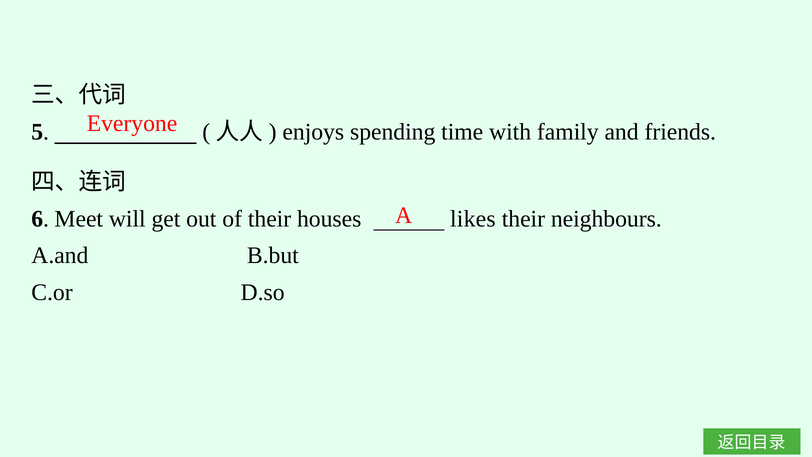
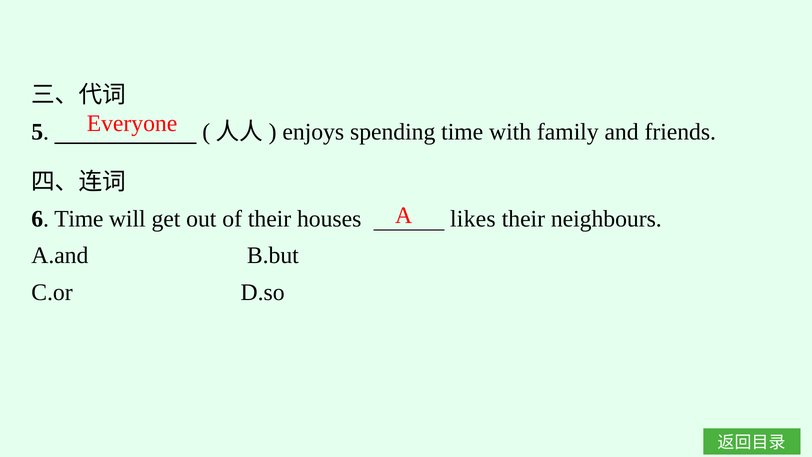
6 Meet: Meet -> Time
